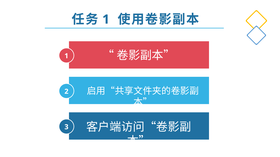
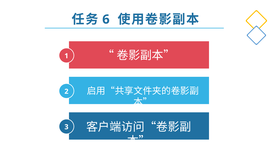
1 at (106, 19): 1 -> 6
